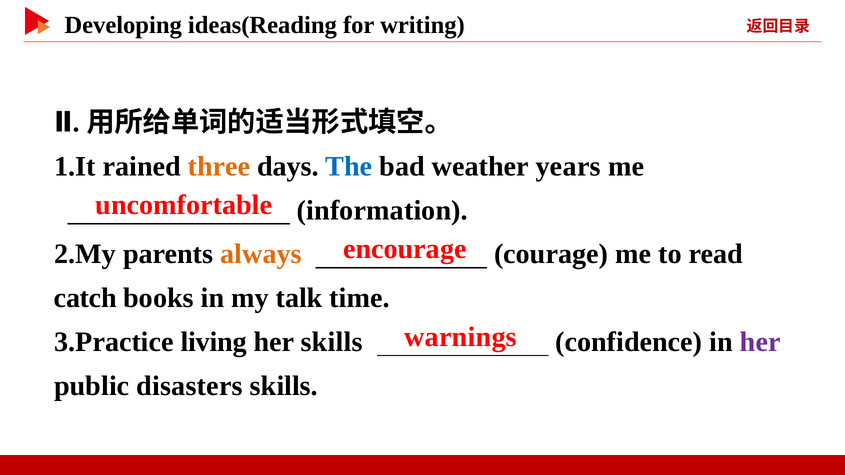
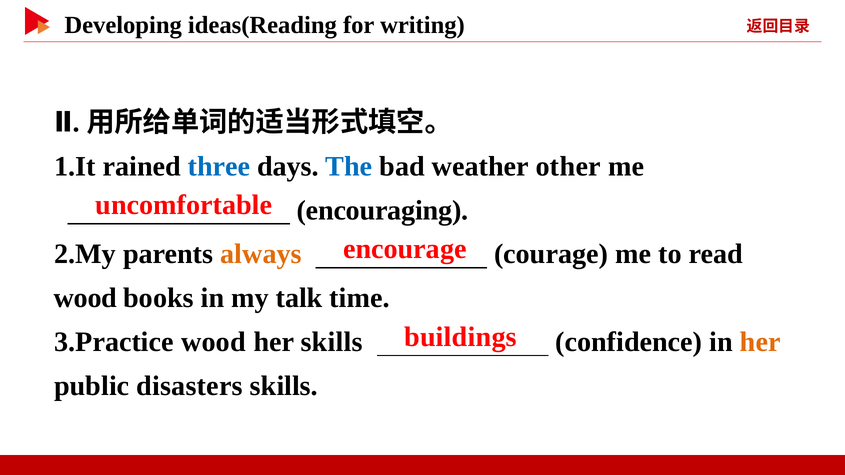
three colour: orange -> blue
years: years -> other
information: information -> encouraging
catch at (85, 298): catch -> wood
warnings: warnings -> buildings
3.Practice living: living -> wood
her at (760, 342) colour: purple -> orange
